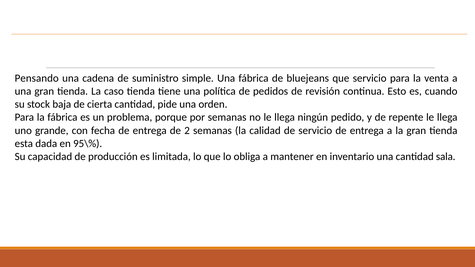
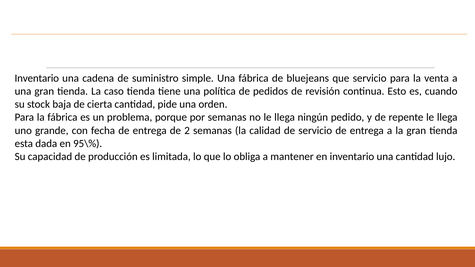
Pensando at (37, 78): Pensando -> Inventario
sala: sala -> lujo
